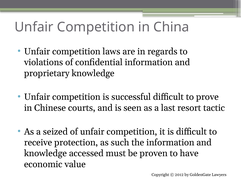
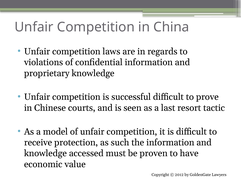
seized: seized -> model
